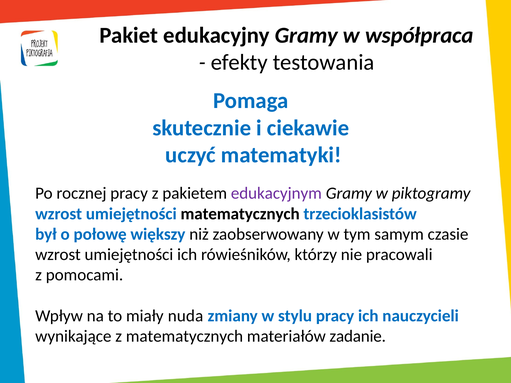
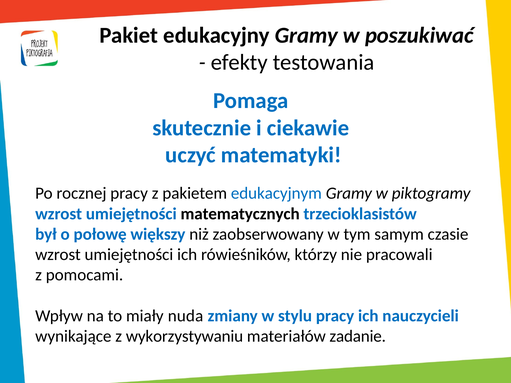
współpraca: współpraca -> poszukiwać
edukacyjnym colour: purple -> blue
z matematycznych: matematycznych -> wykorzystywaniu
